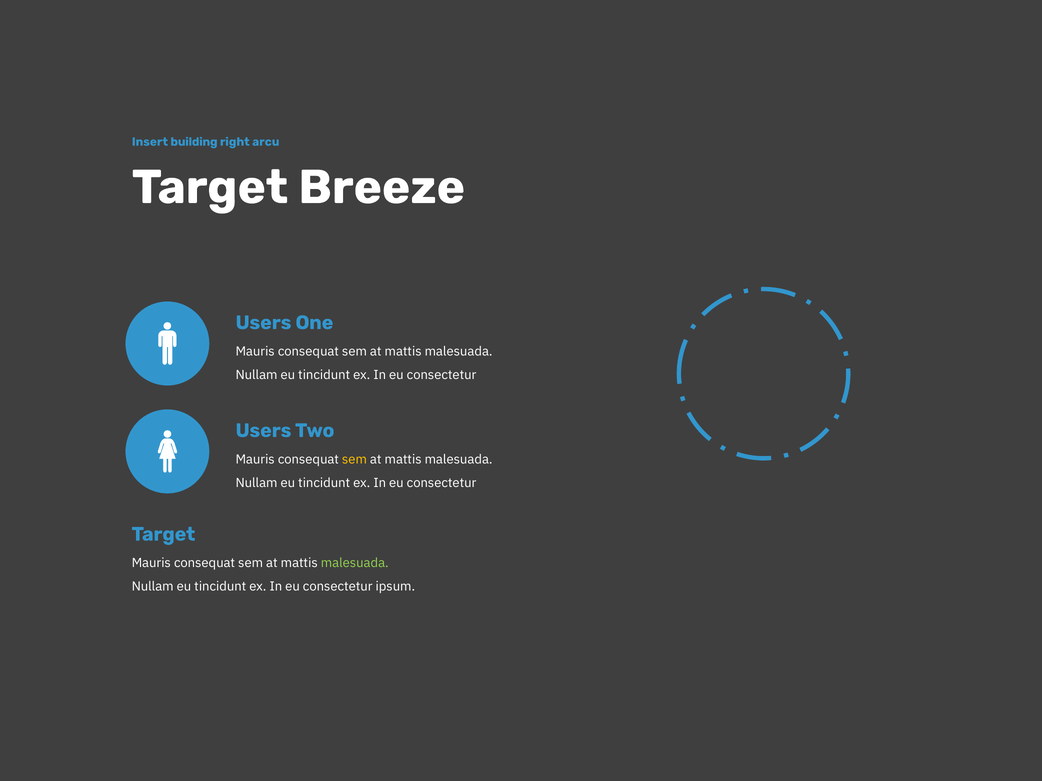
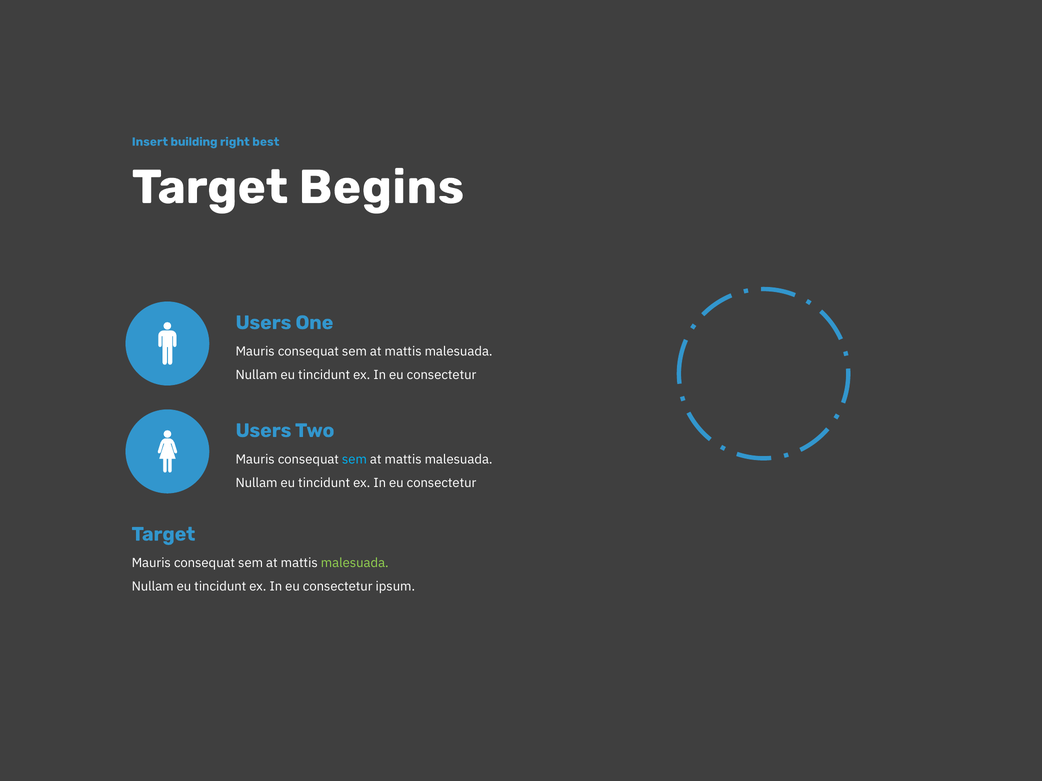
arcu: arcu -> best
Breeze: Breeze -> Begins
sem at (354, 460) colour: yellow -> light blue
